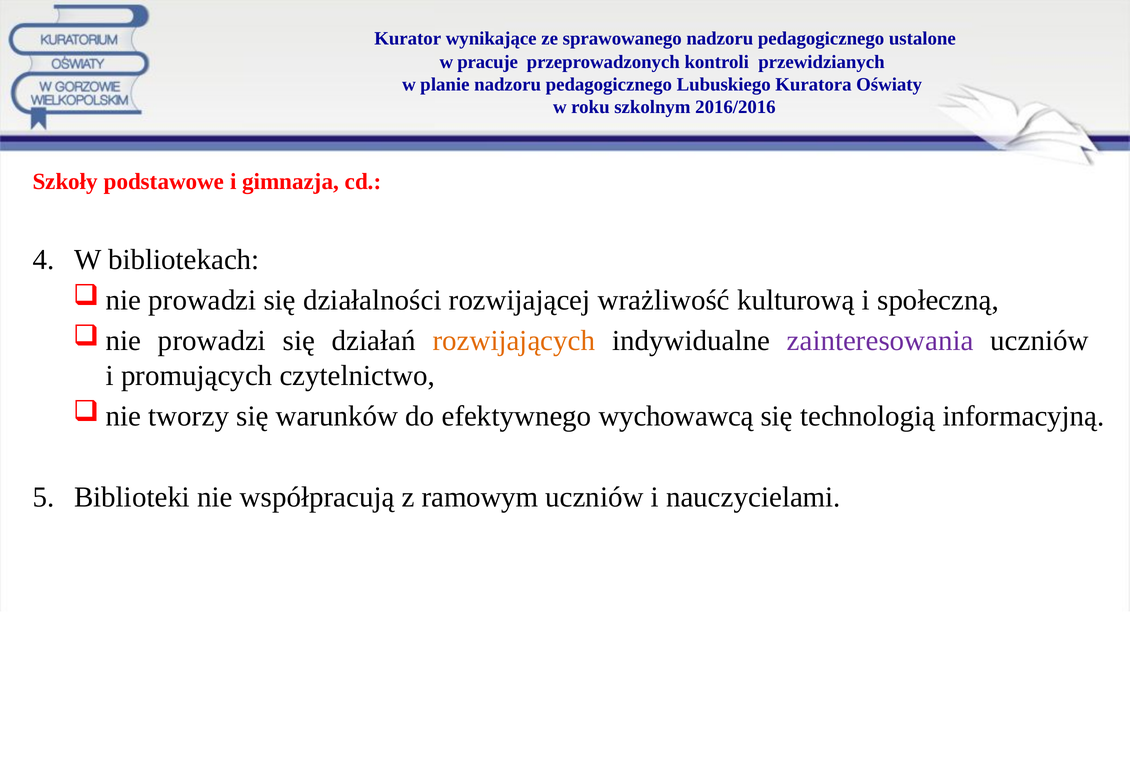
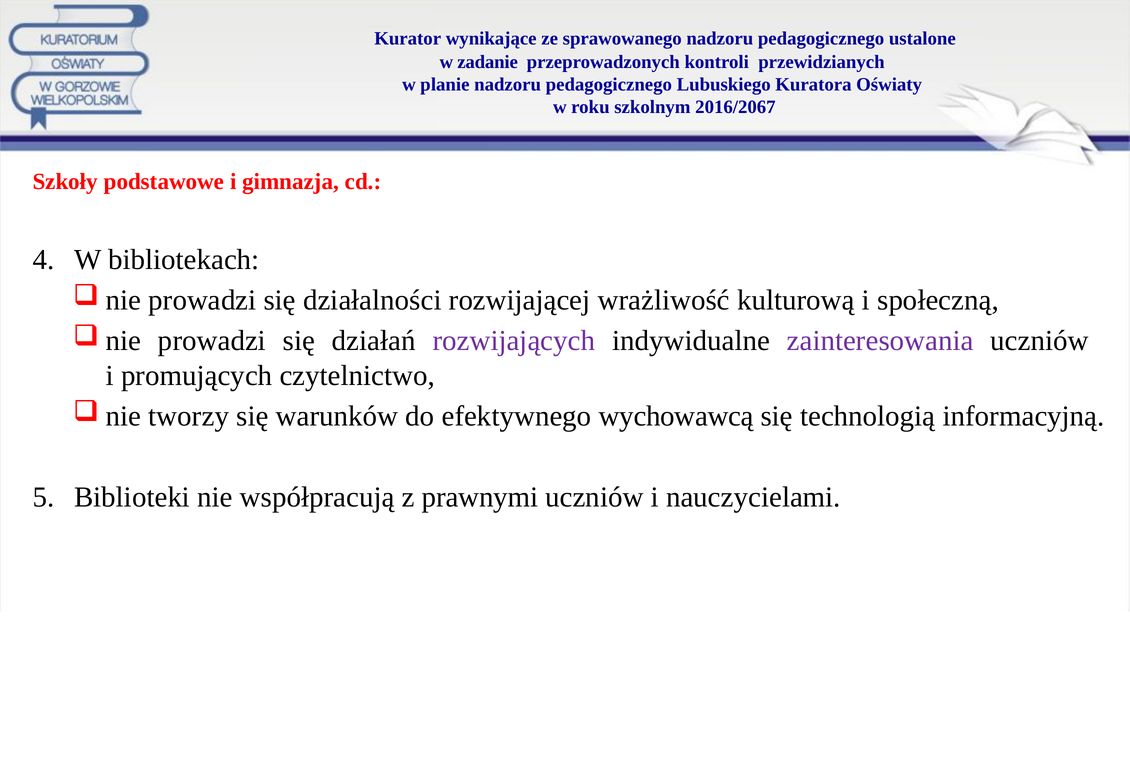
pracuje: pracuje -> zadanie
2016/2016: 2016/2016 -> 2016/2067
rozwijających colour: orange -> purple
ramowym: ramowym -> prawnymi
